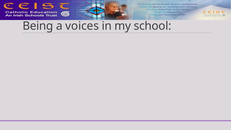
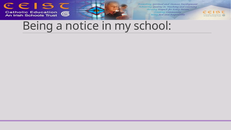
voices: voices -> notice
